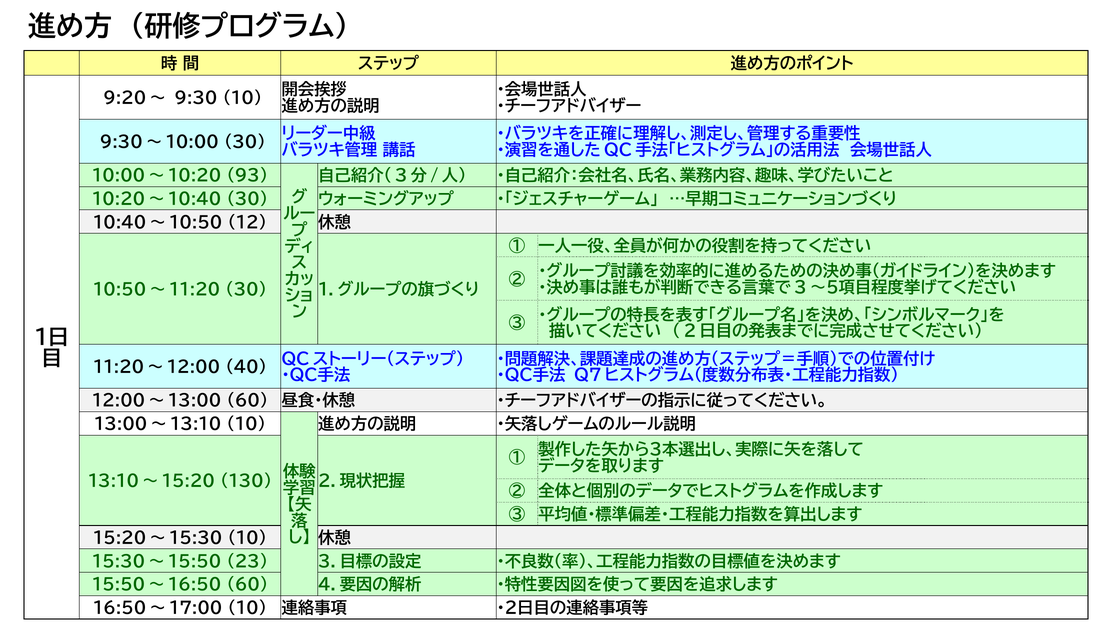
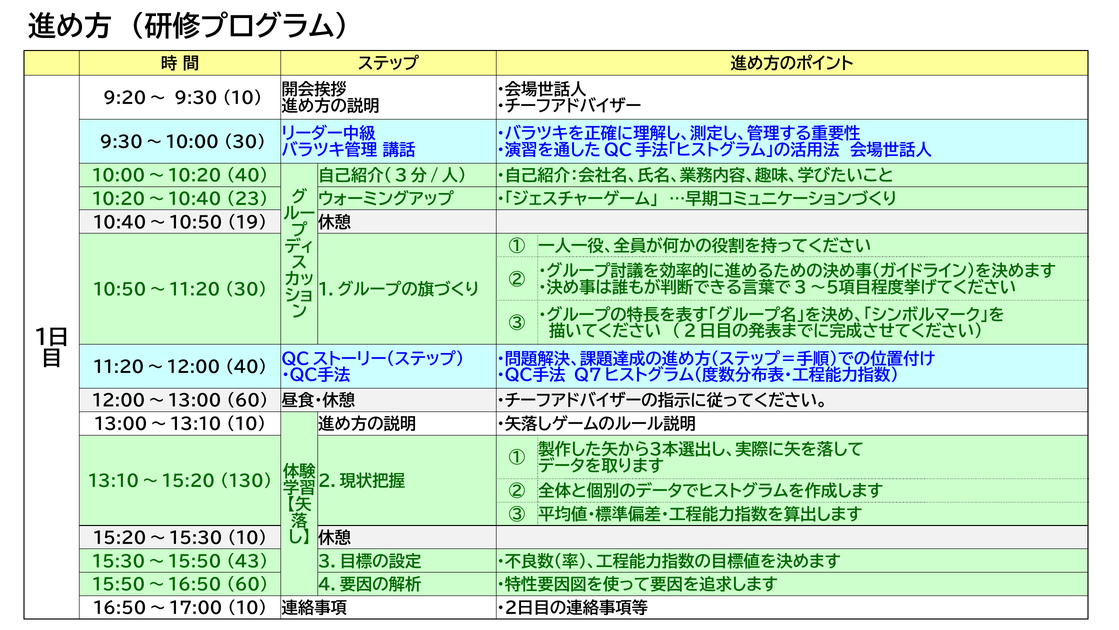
10:00～10:20 93: 93 -> 40
10:20～10:40 30: 30 -> 23
12: 12 -> 19
23: 23 -> 43
